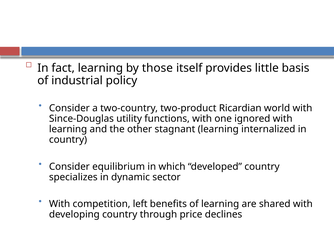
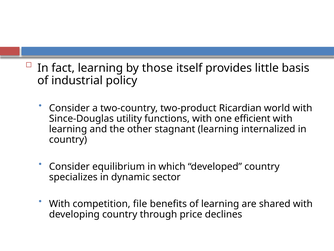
ignored: ignored -> efficient
left: left -> file
